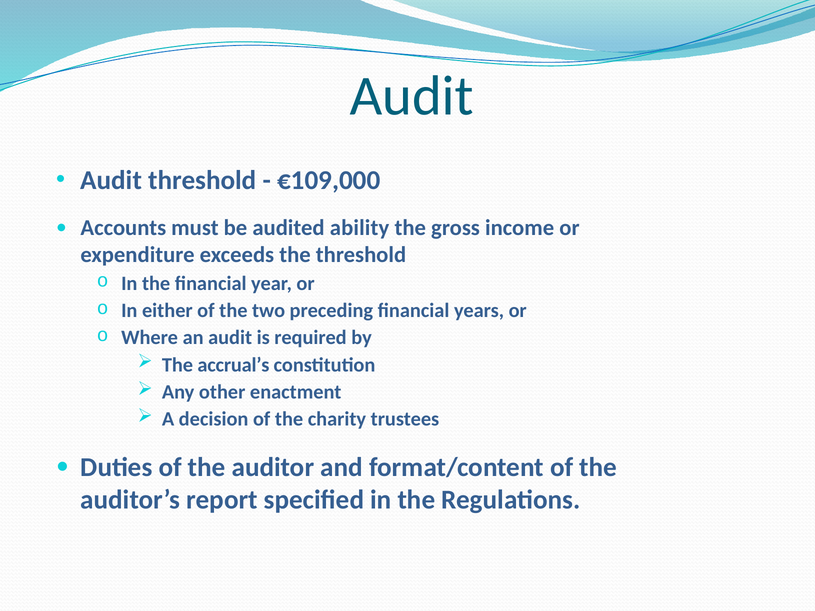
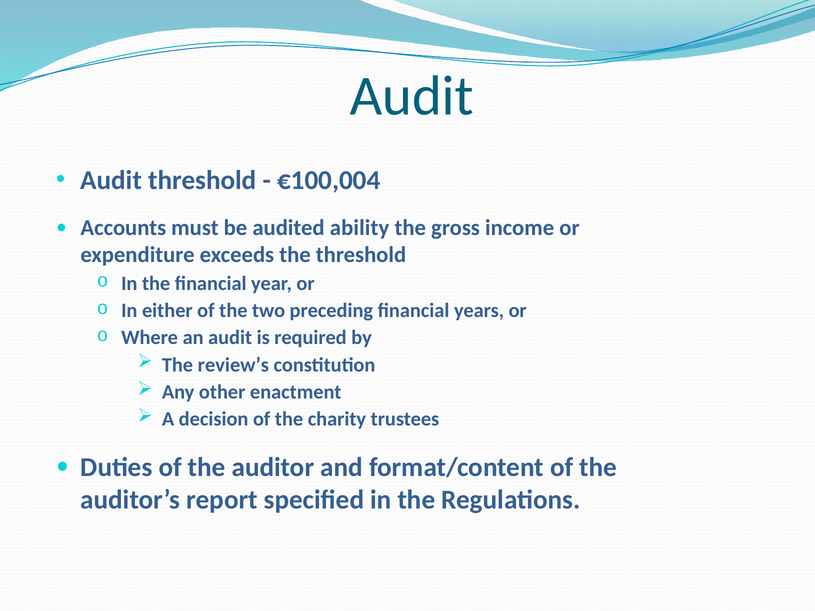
€109,000: €109,000 -> €100,004
accrual’s: accrual’s -> review’s
